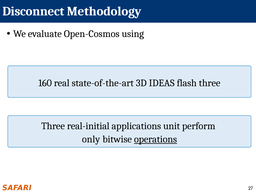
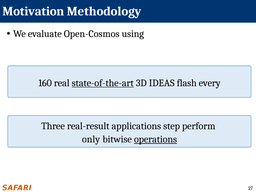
Disconnect: Disconnect -> Motivation
state-of-the-art underline: none -> present
flash three: three -> every
real-initial: real-initial -> real-result
unit: unit -> step
